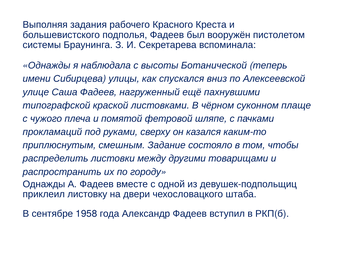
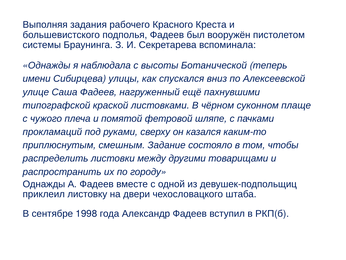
1958: 1958 -> 1998
